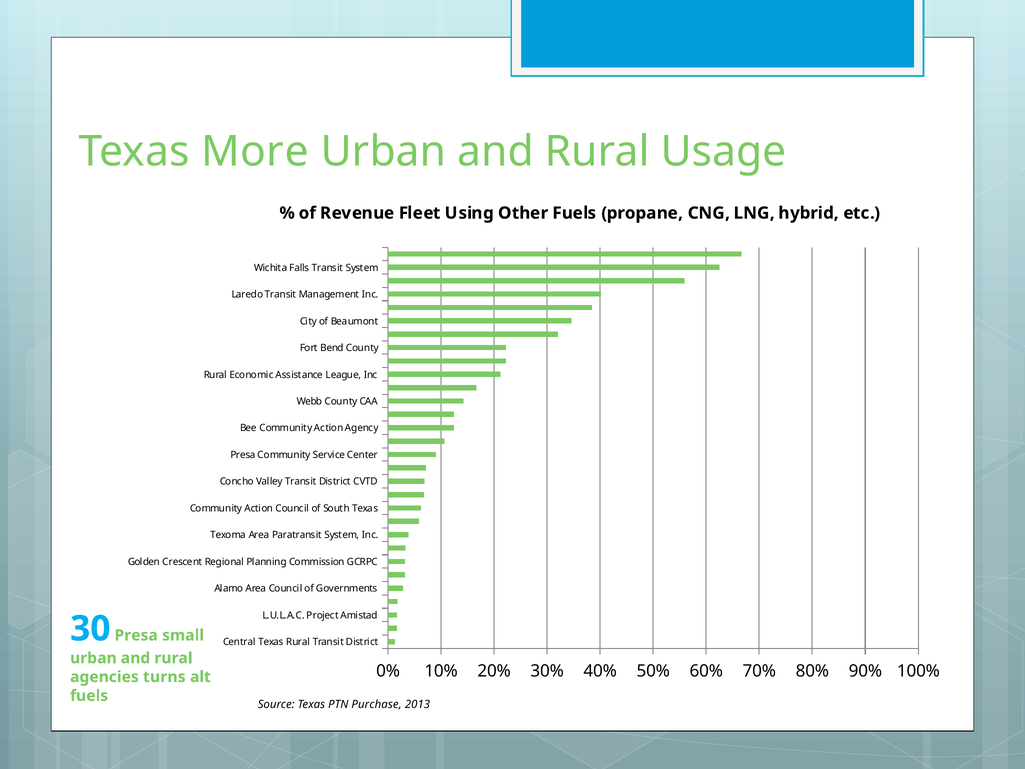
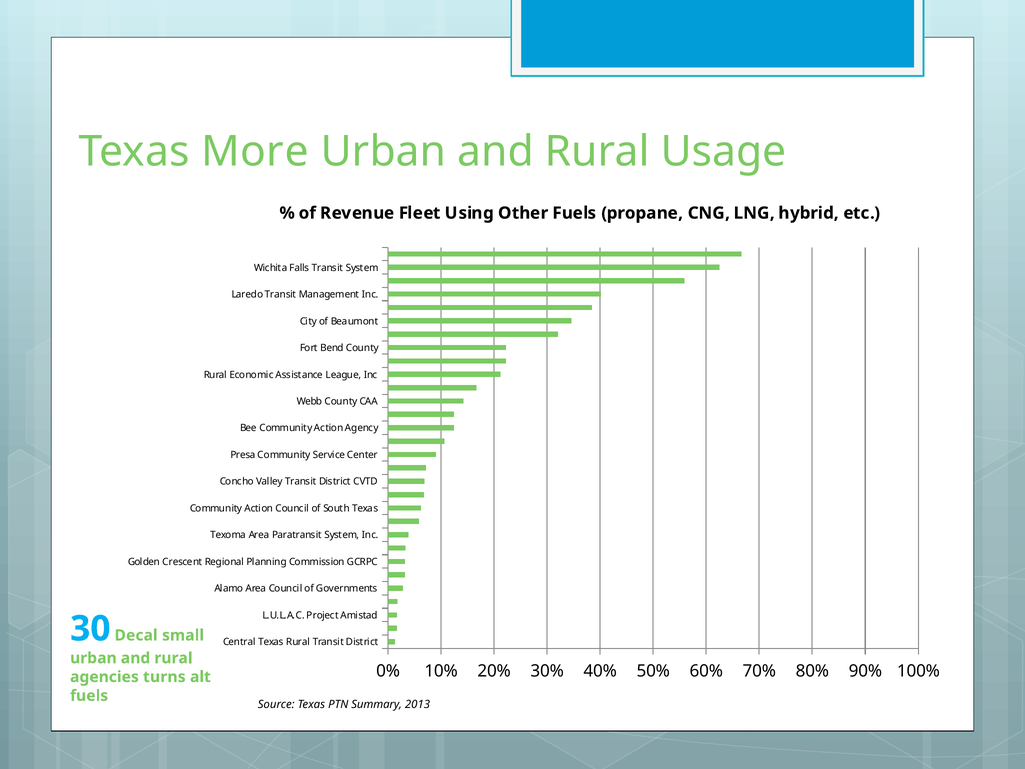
30 Presa: Presa -> Decal
Purchase: Purchase -> Summary
